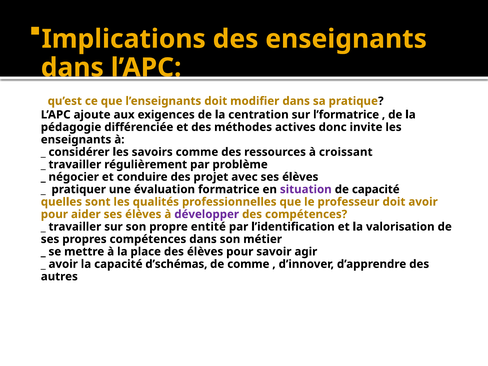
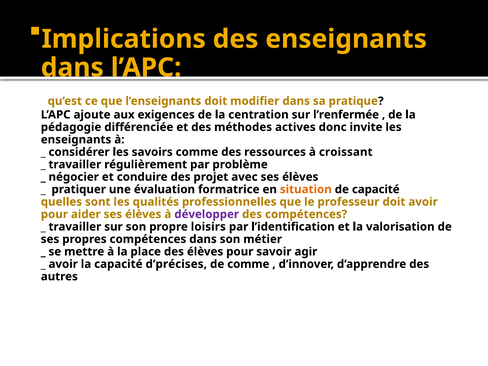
l’formatrice: l’formatrice -> l’renfermée
situation colour: purple -> orange
entité: entité -> loisirs
d’schémas: d’schémas -> d’précises
